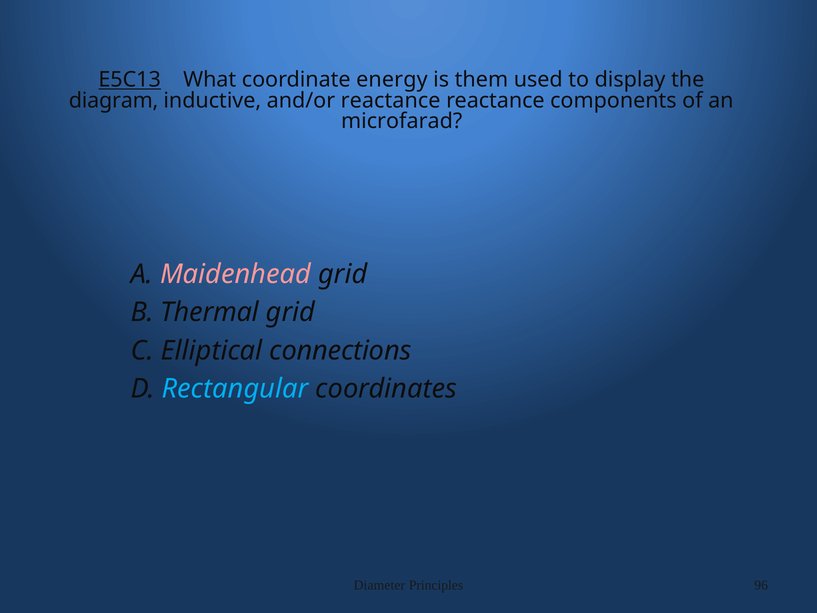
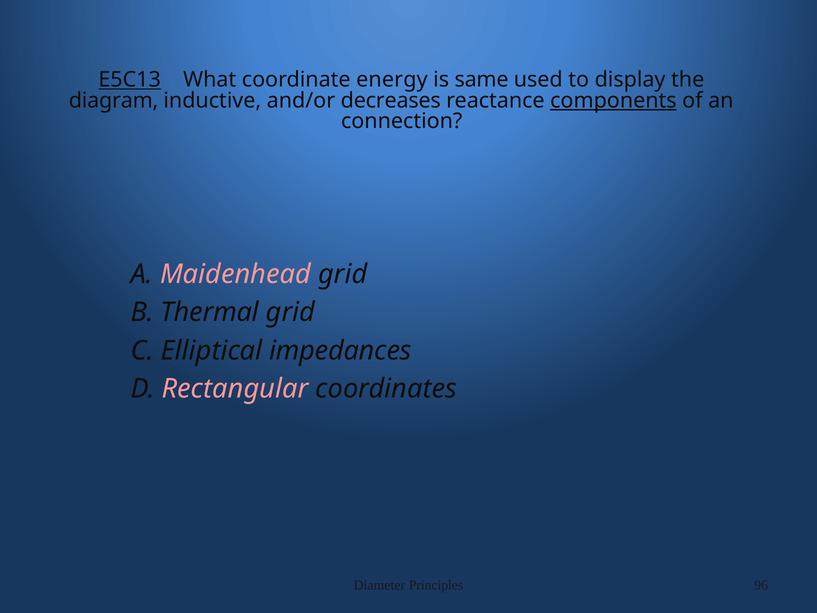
them: them -> same
and/or reactance: reactance -> decreases
components underline: none -> present
microfarad: microfarad -> connection
connections: connections -> impedances
Rectangular colour: light blue -> pink
